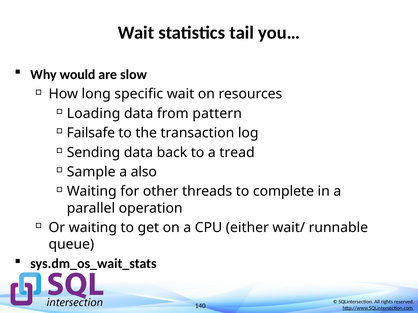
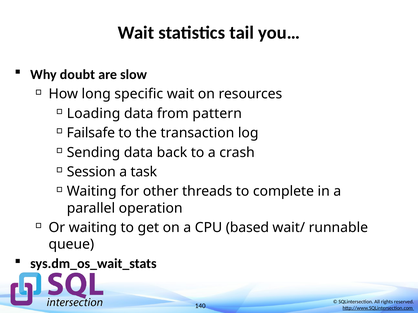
would: would -> doubt
tread: tread -> crash
Sample: Sample -> Session
also: also -> task
either: either -> based
